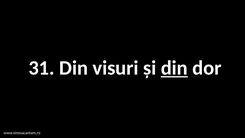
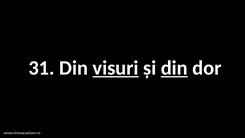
visuri underline: none -> present
